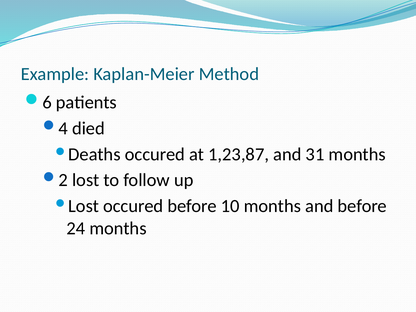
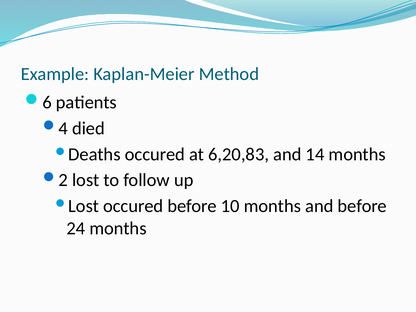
1,23,87: 1,23,87 -> 6,20,83
31: 31 -> 14
